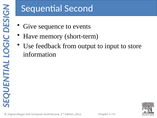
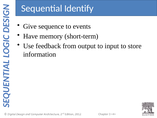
Second: Second -> Identify
